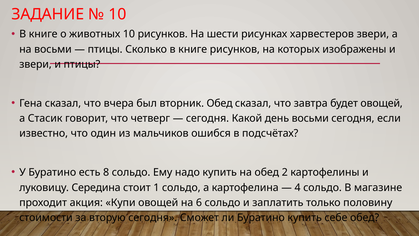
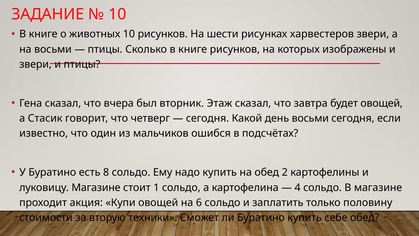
вторник Обед: Обед -> Этаж
луковицу Середина: Середина -> Магазине
вторую сегодня: сегодня -> техники
